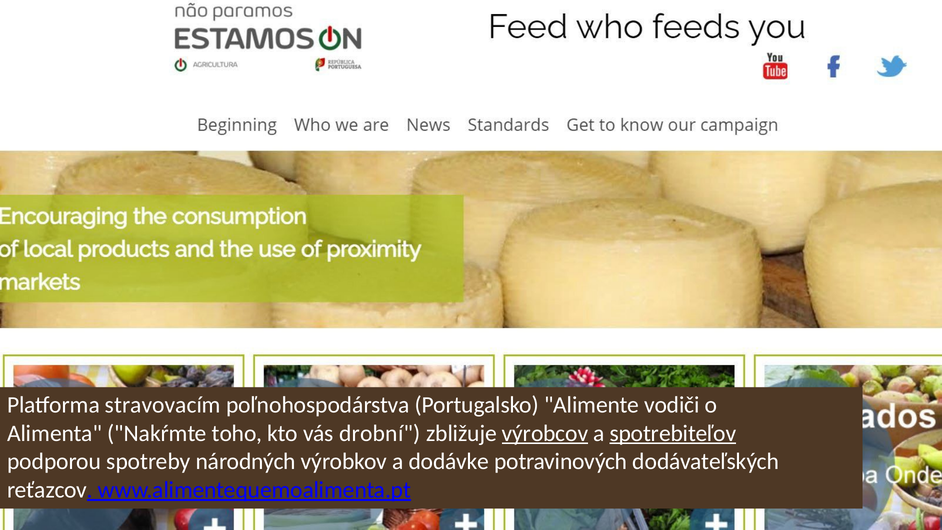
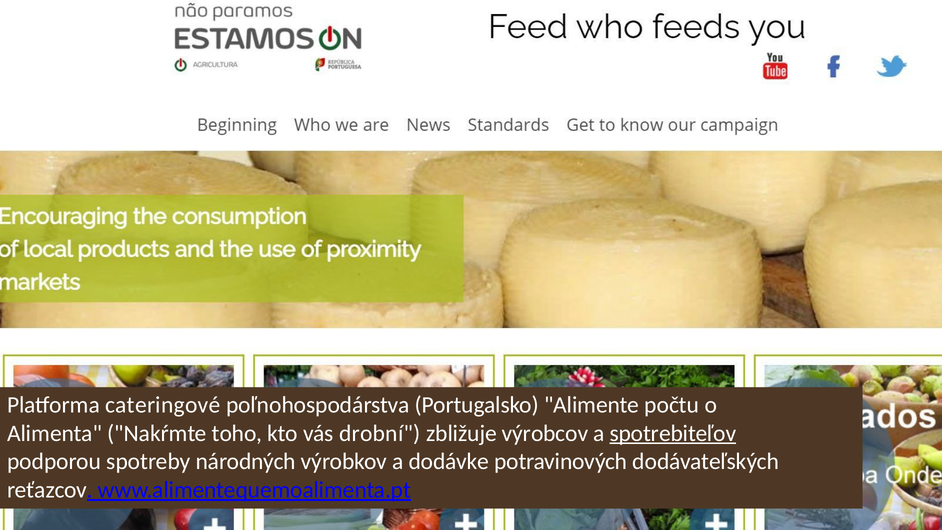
stravovacím: stravovacím -> cateringové
vodiči: vodiči -> počtu
výrobcov underline: present -> none
